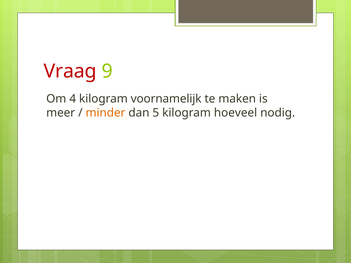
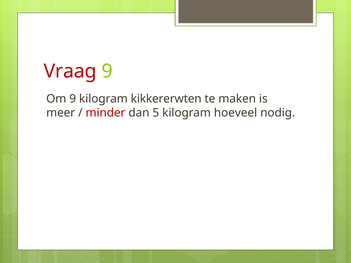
Om 4: 4 -> 9
voornamelijk: voornamelijk -> kikkererwten
minder colour: orange -> red
